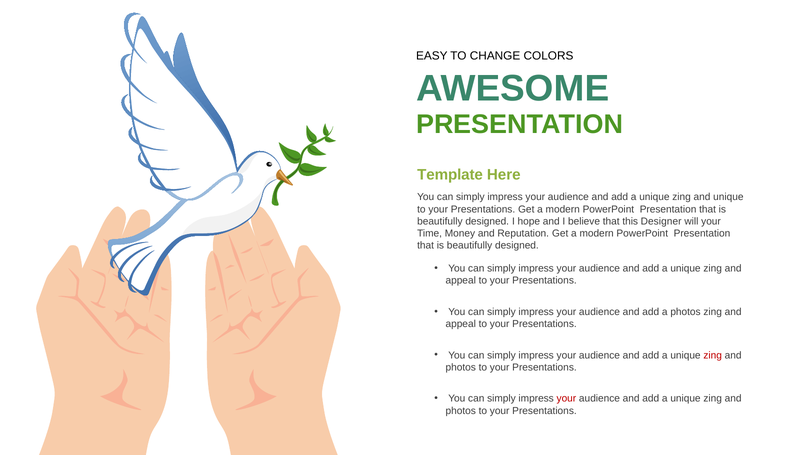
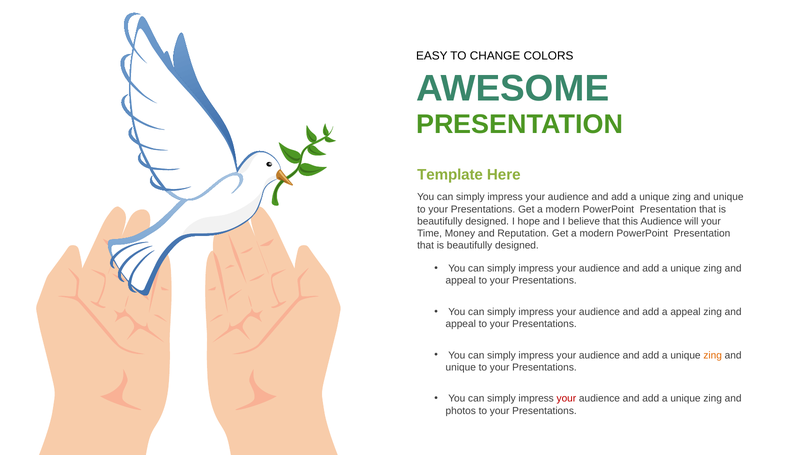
this Designer: Designer -> Audience
a photos: photos -> appeal
zing at (713, 355) colour: red -> orange
photos at (461, 367): photos -> unique
